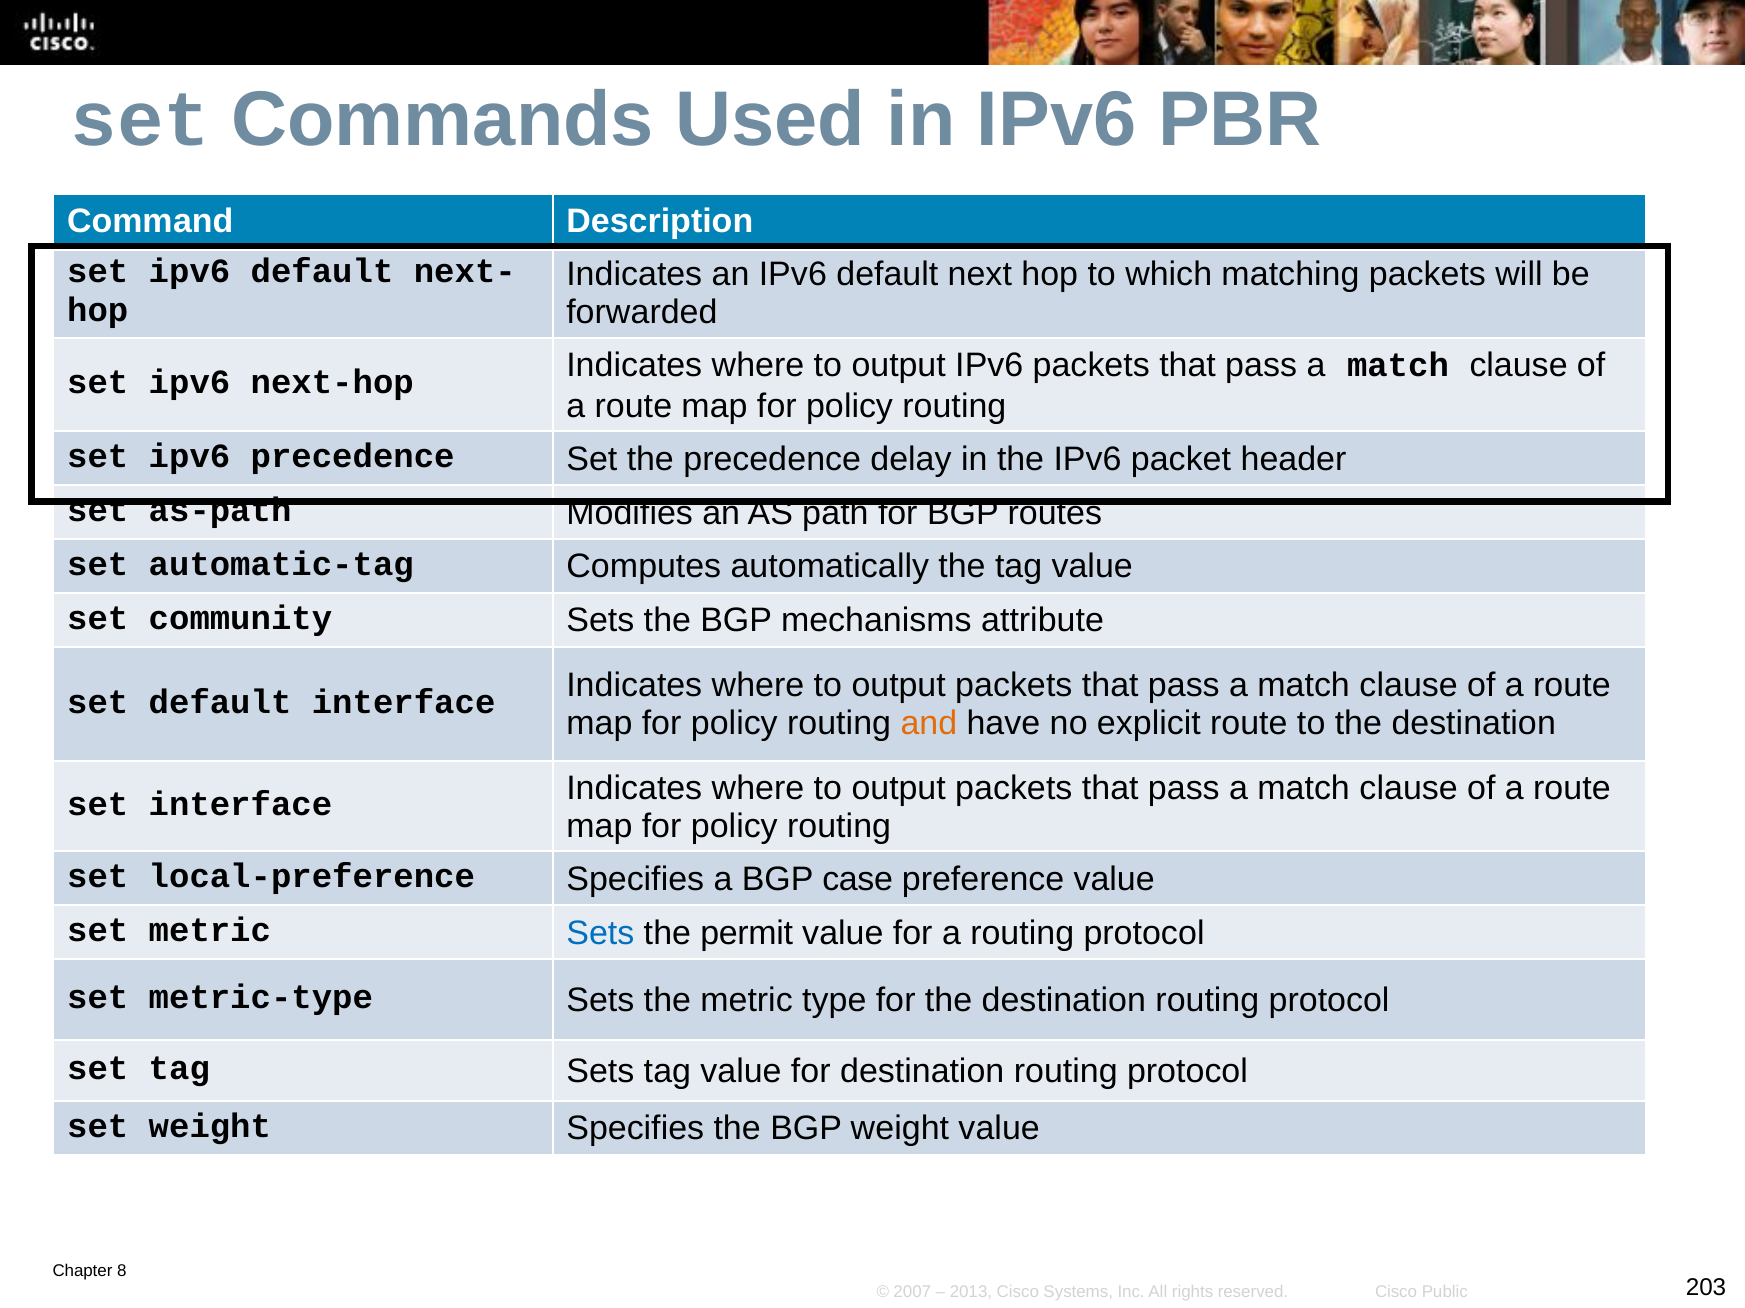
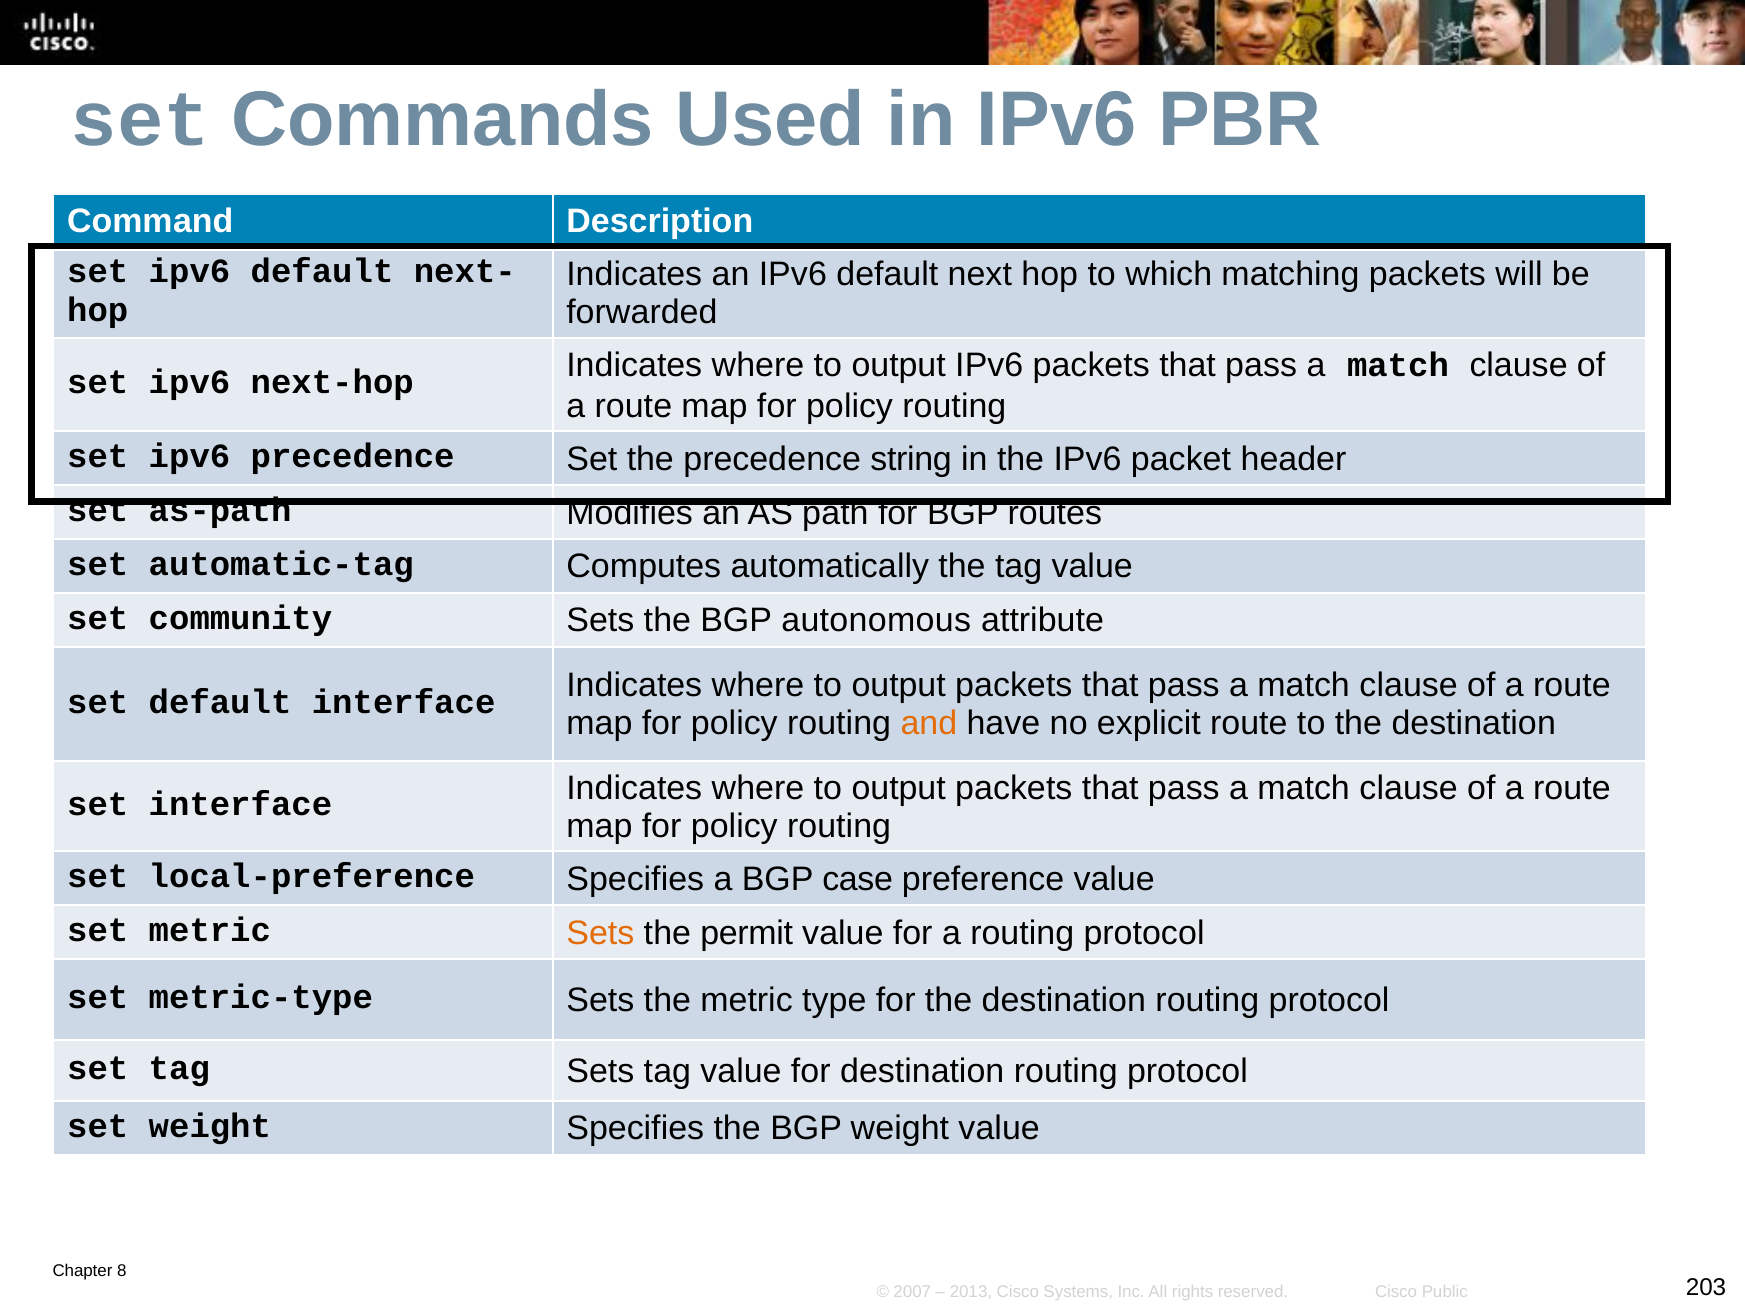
delay: delay -> string
mechanisms: mechanisms -> autonomous
Sets at (600, 933) colour: blue -> orange
